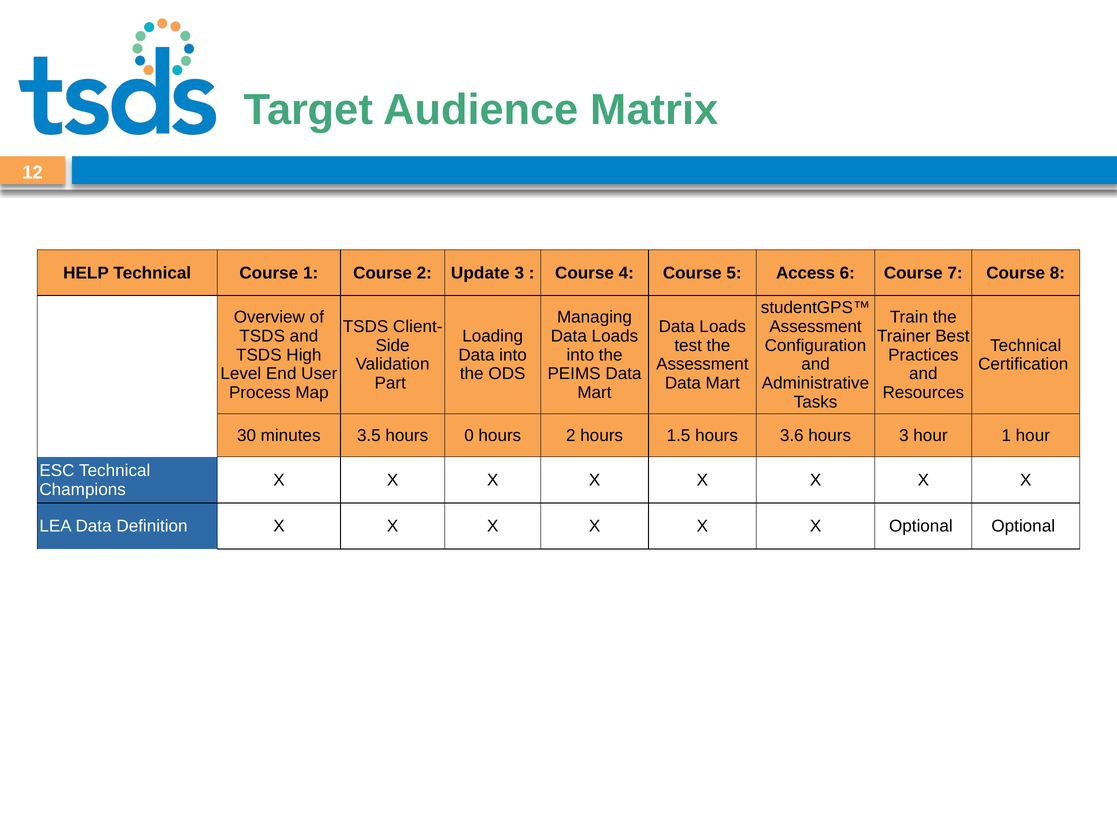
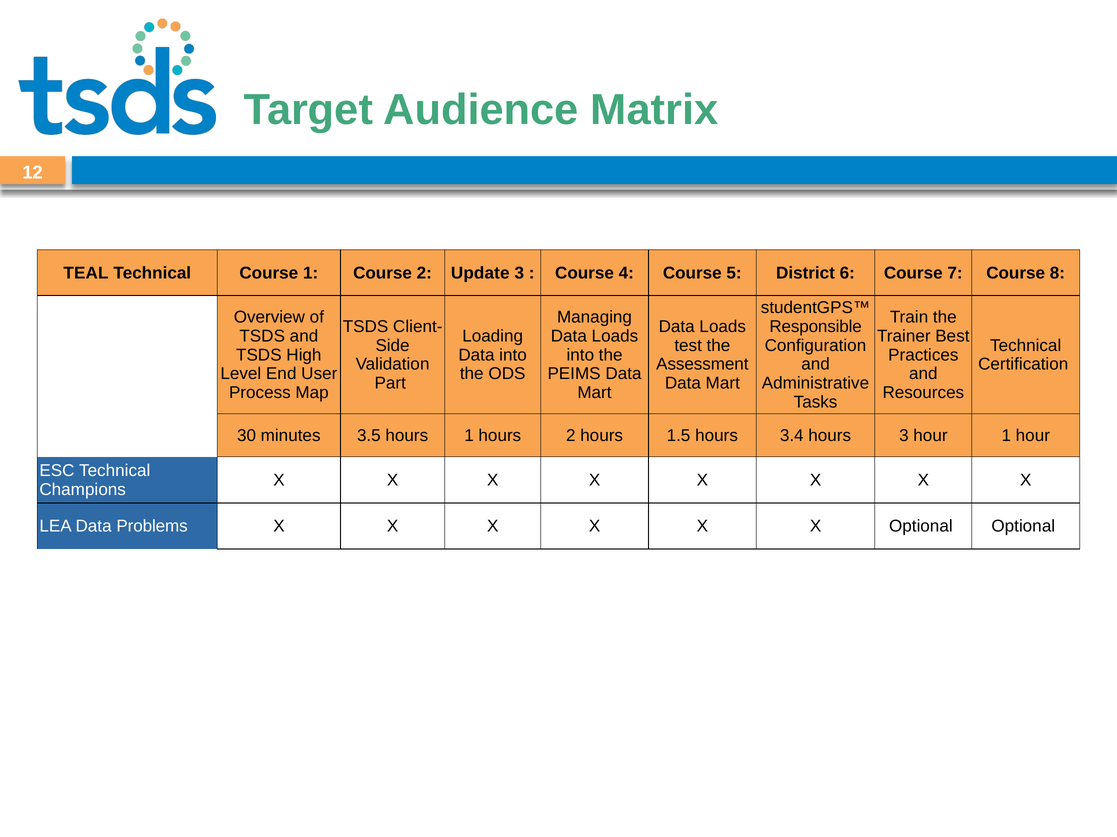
HELP: HELP -> TEAL
Access: Access -> District
Assessment at (816, 327): Assessment -> Responsible
hours 0: 0 -> 1
3.6: 3.6 -> 3.4
Definition: Definition -> Problems
